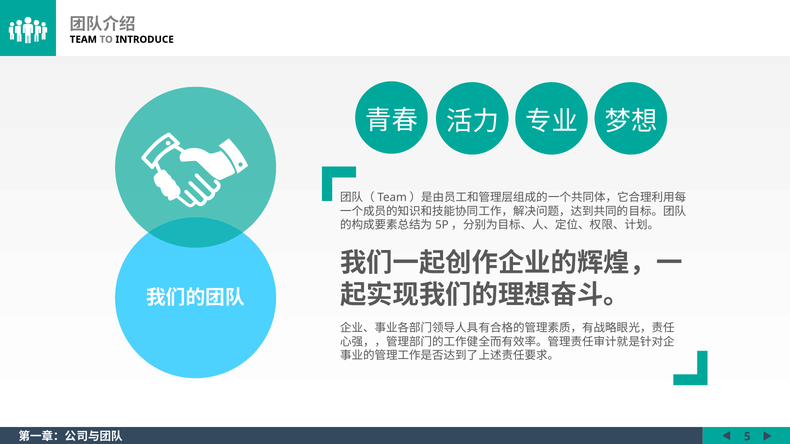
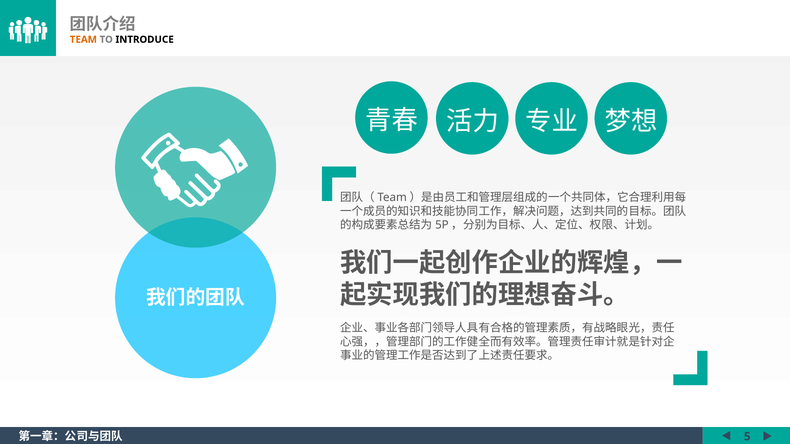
TEAM colour: black -> orange
